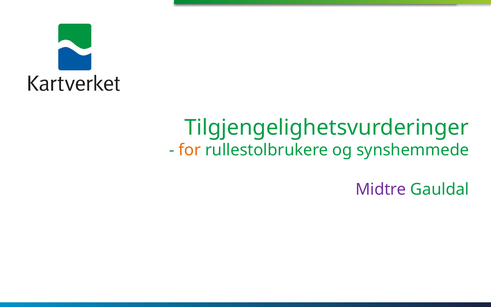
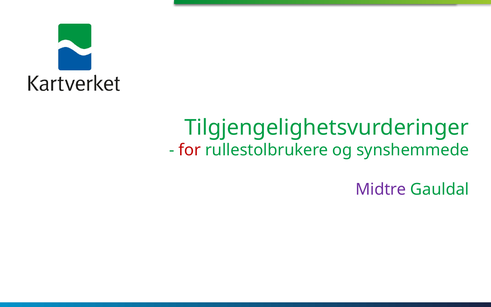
for colour: orange -> red
